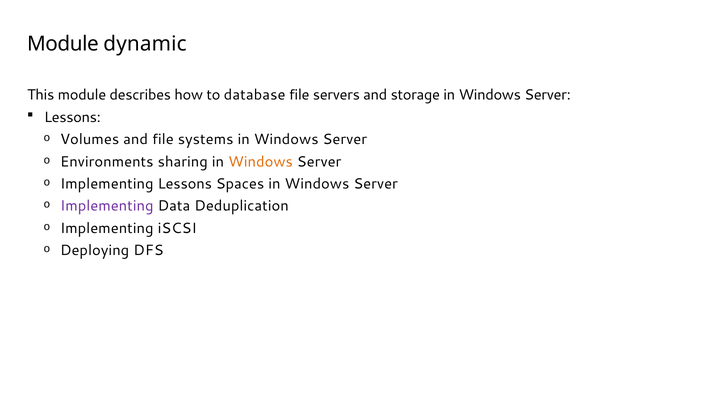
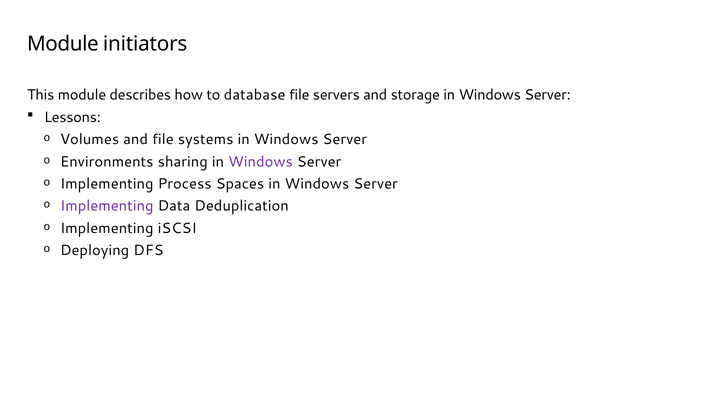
dynamic: dynamic -> initiators
Windows at (261, 161) colour: orange -> purple
Implementing Lessons: Lessons -> Process
